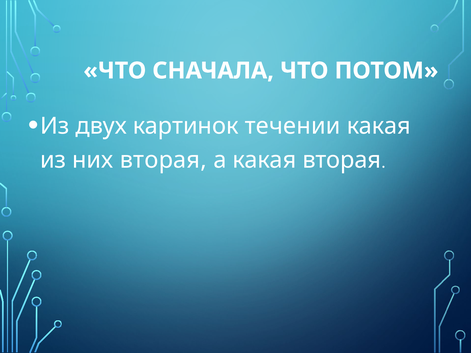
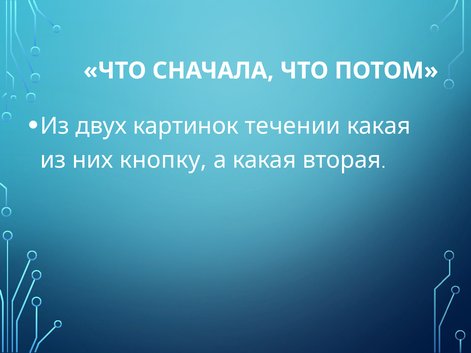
них вторая: вторая -> кнопку
